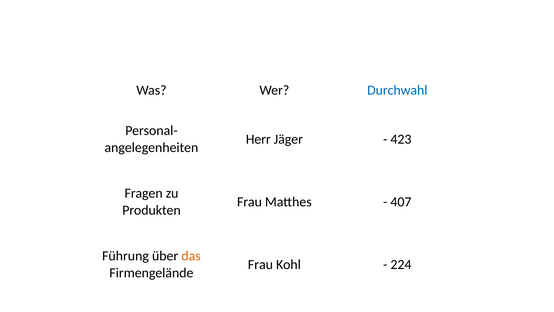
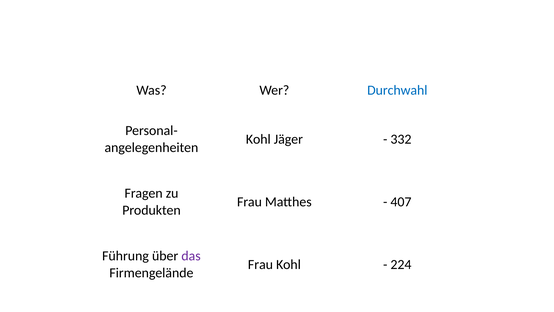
Herr at (258, 139): Herr -> Kohl
423: 423 -> 332
das colour: orange -> purple
